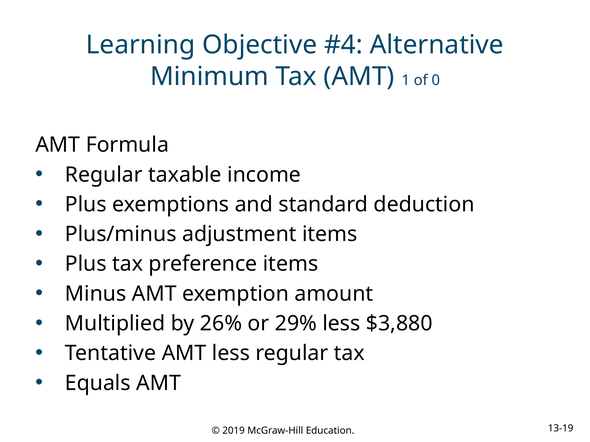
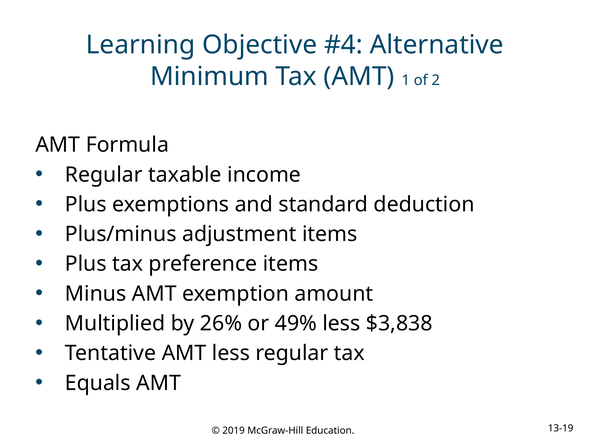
0: 0 -> 2
29%: 29% -> 49%
$3,880: $3,880 -> $3,838
